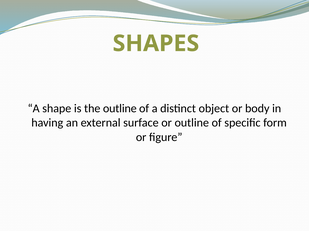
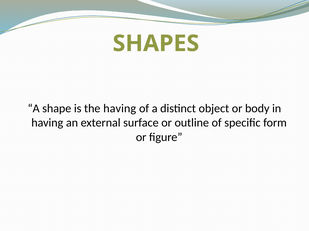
the outline: outline -> having
